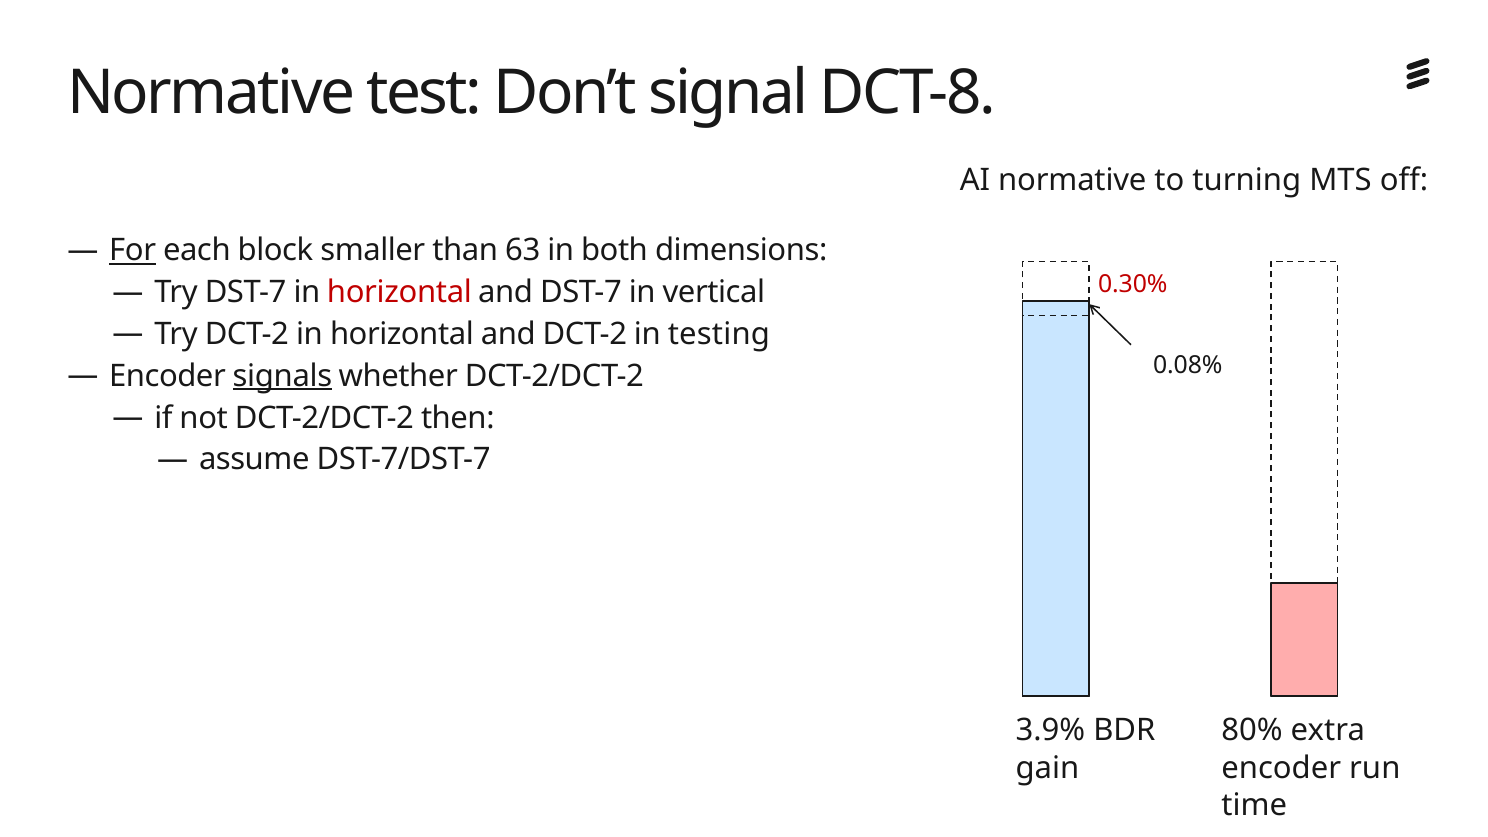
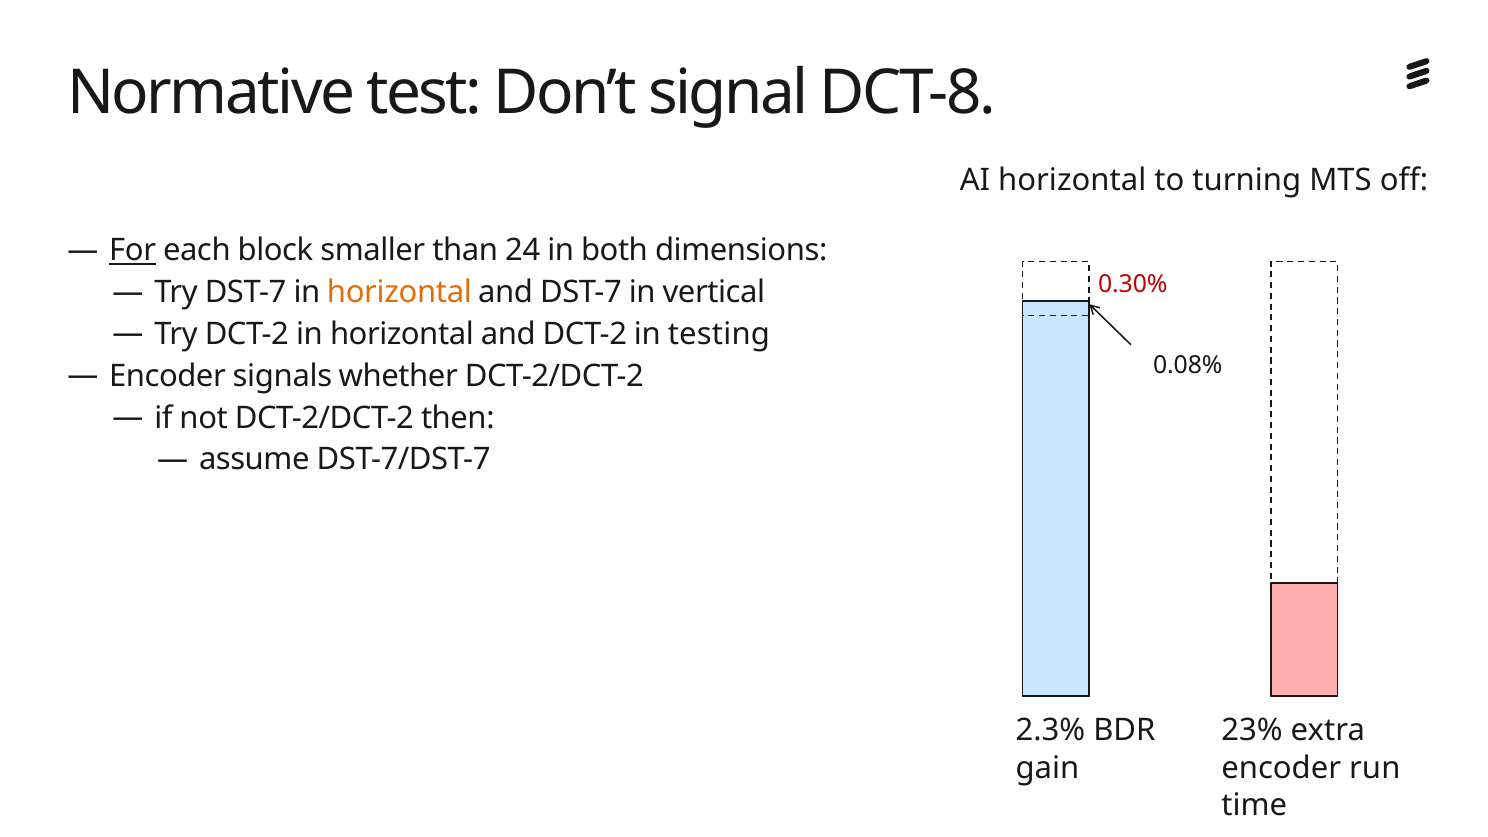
AI normative: normative -> horizontal
63: 63 -> 24
horizontal at (399, 292) colour: red -> orange
signals underline: present -> none
3.9%: 3.9% -> 2.3%
80%: 80% -> 23%
